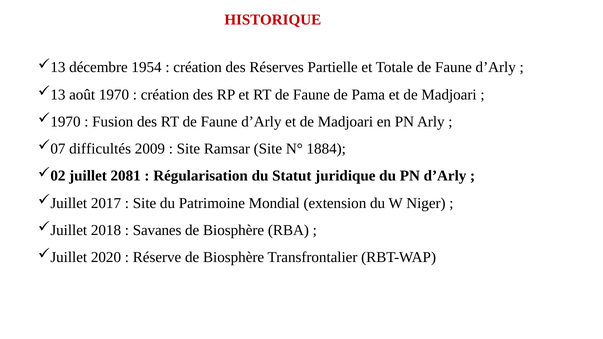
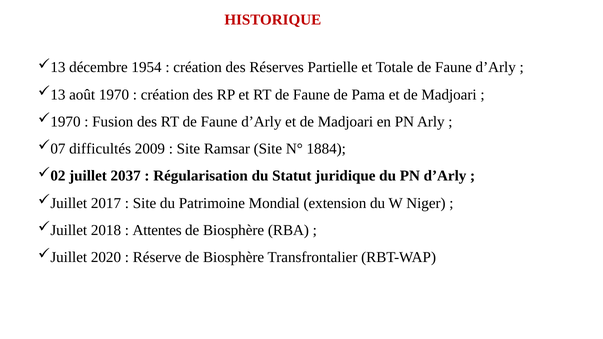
2081: 2081 -> 2037
Savanes: Savanes -> Attentes
